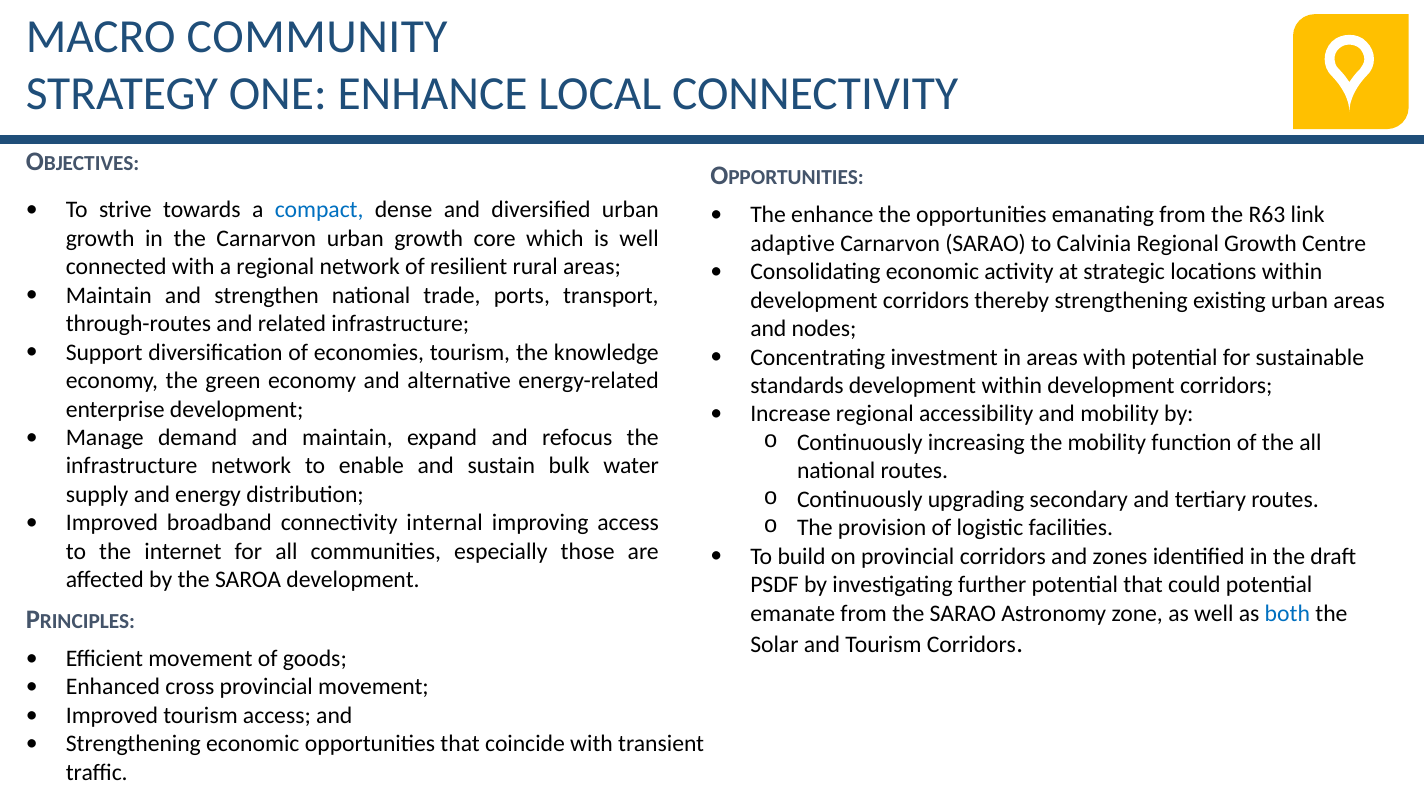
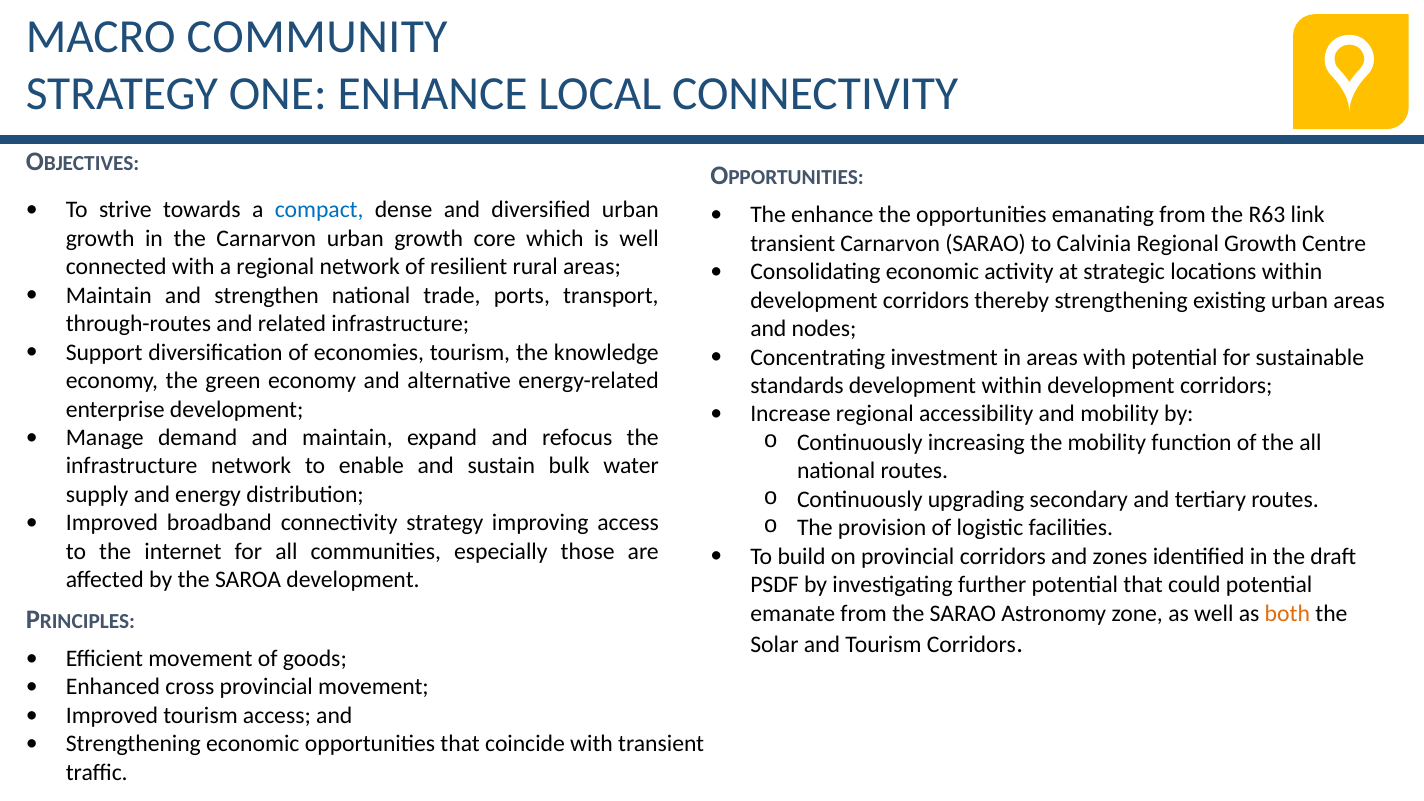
adaptive at (793, 243): adaptive -> transient
connectivity internal: internal -> strategy
both colour: blue -> orange
